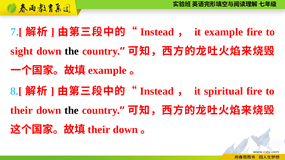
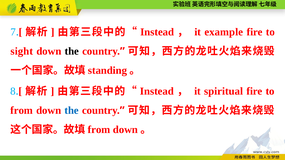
example at (107, 71): example -> standing
their at (22, 111): their -> from
the at (72, 111) colour: black -> blue
their at (99, 130): their -> from
